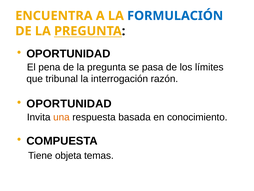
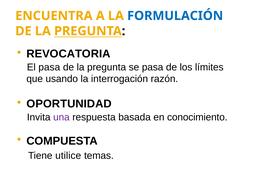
OPORTUNIDAD at (68, 54): OPORTUNIDAD -> REVOCATORIA
El pena: pena -> pasa
tribunal: tribunal -> usando
una colour: orange -> purple
objeta: objeta -> utilice
